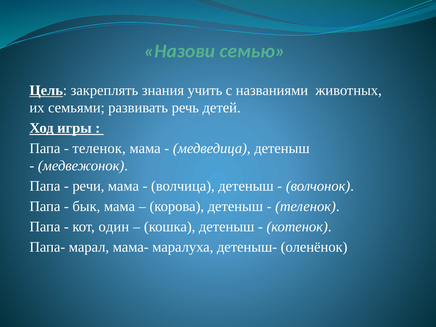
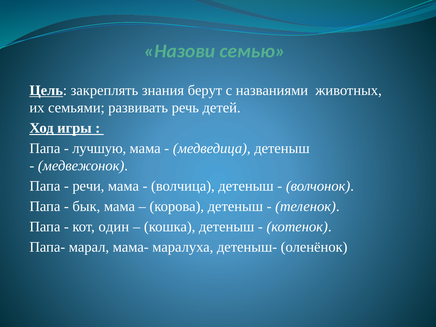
учить: учить -> берут
теленок at (99, 148): теленок -> лучшую
